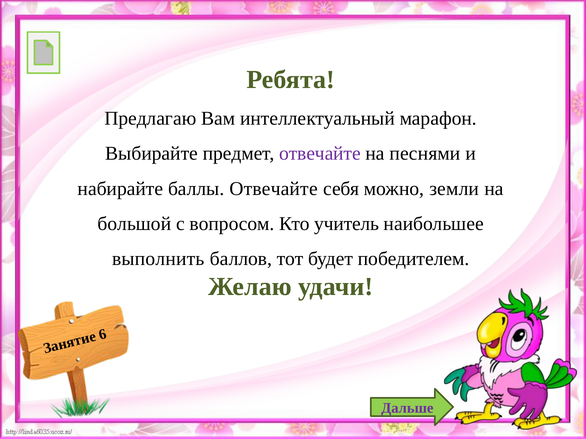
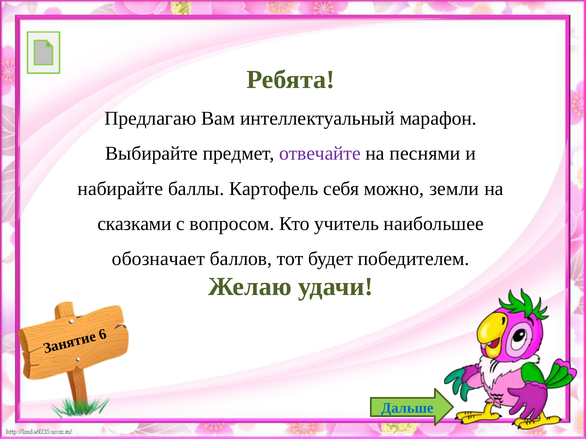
баллы Отвечайте: Отвечайте -> Картофель
большой: большой -> сказками
выполнить: выполнить -> обозначает
Дальше colour: purple -> blue
